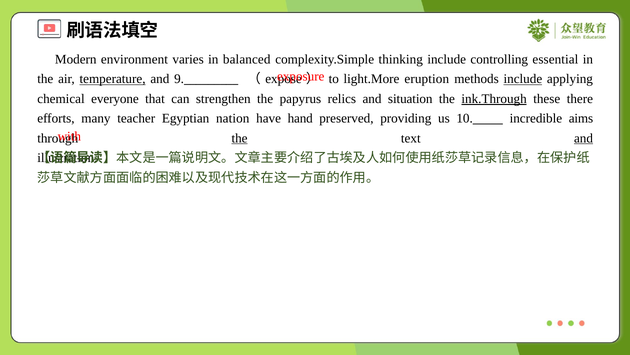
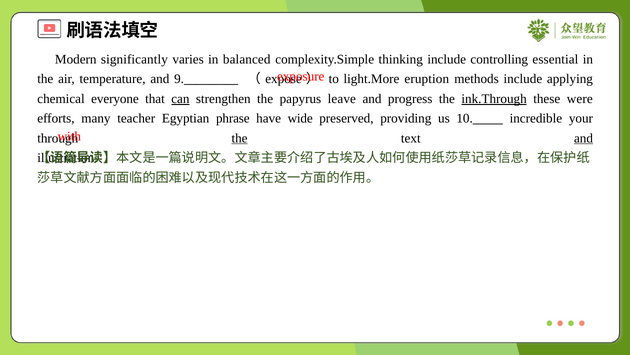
environment: environment -> significantly
temperature underline: present -> none
include at (523, 79) underline: present -> none
can underline: none -> present
relics: relics -> leave
situation: situation -> progress
there: there -> were
nation: nation -> phrase
hand: hand -> wide
aims: aims -> your
